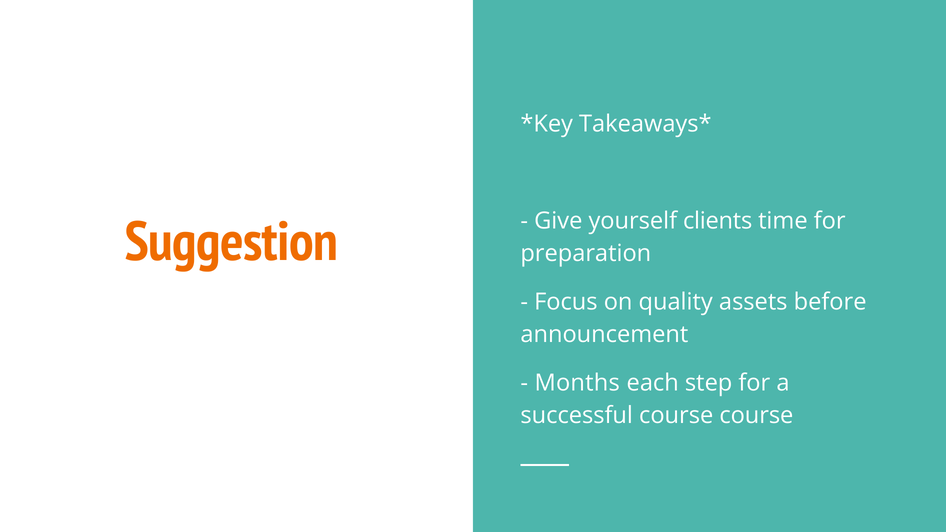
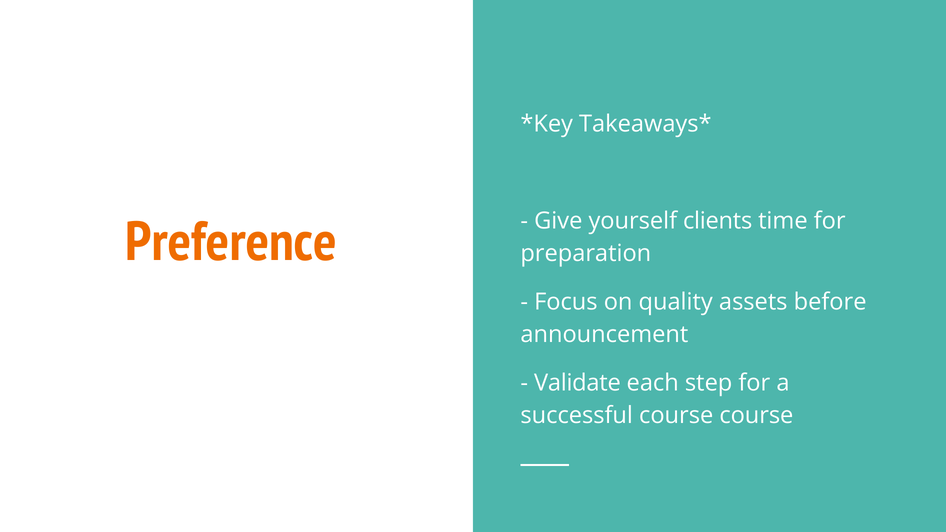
Suggestion: Suggestion -> Preference
Months: Months -> Validate
